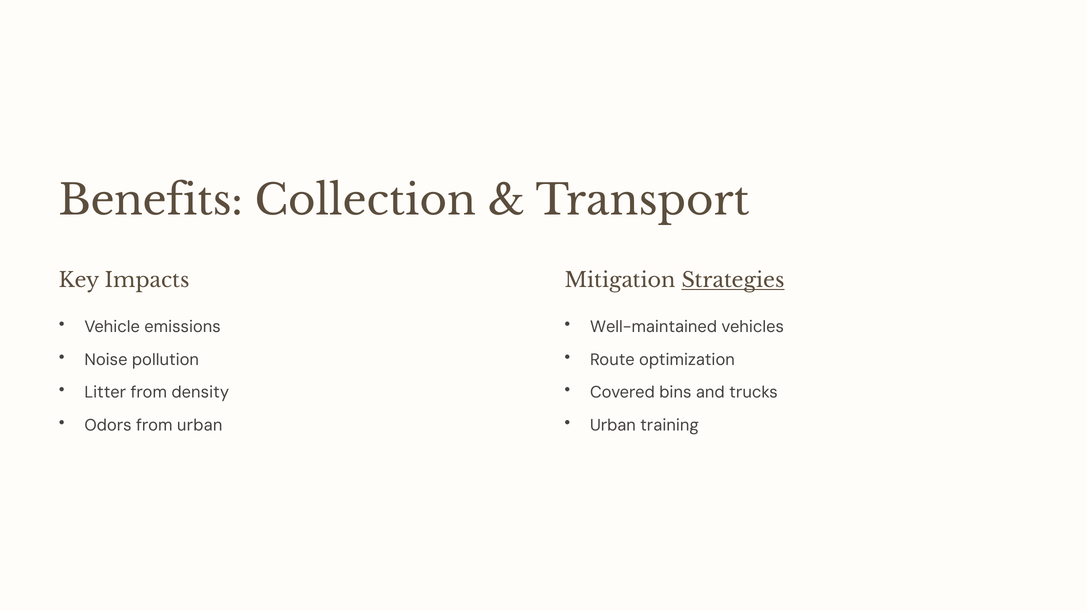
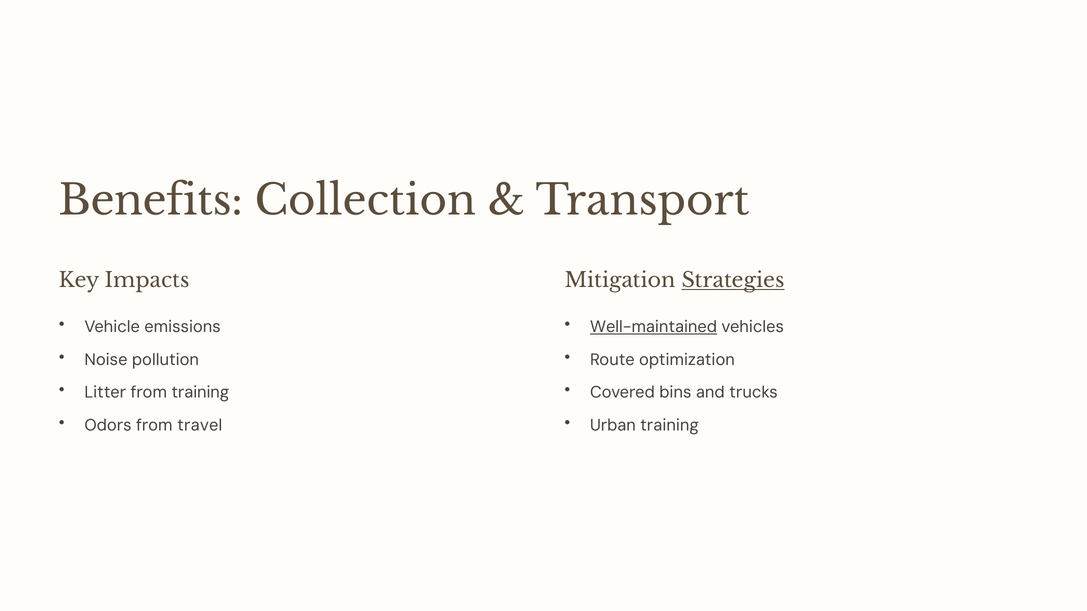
Well-maintained underline: none -> present
from density: density -> training
from urban: urban -> travel
